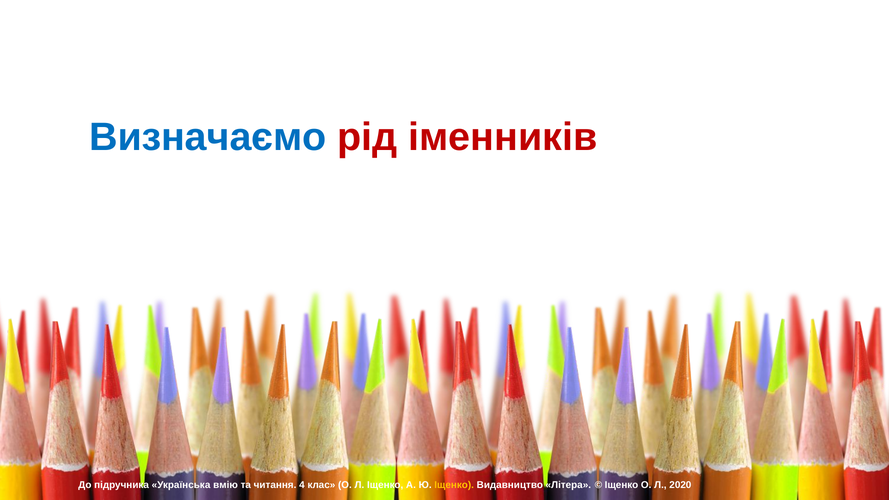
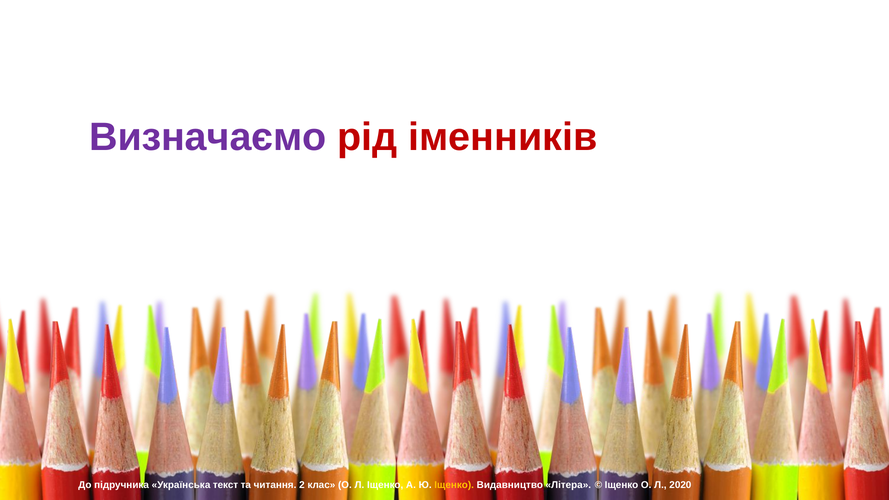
Визначаємо colour: blue -> purple
вмію: вмію -> текст
4: 4 -> 2
